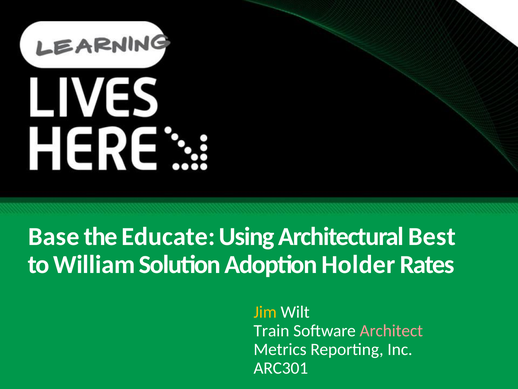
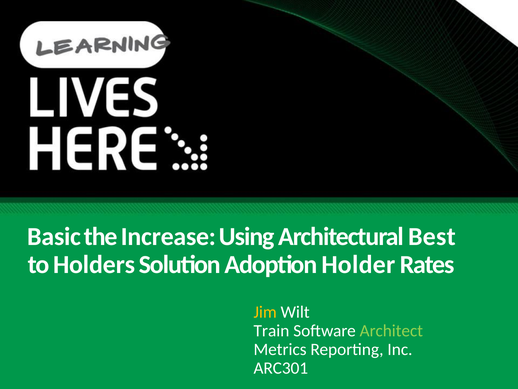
Base: Base -> Basic
Educate: Educate -> Increase
William: William -> Holders
Architect colour: pink -> light green
